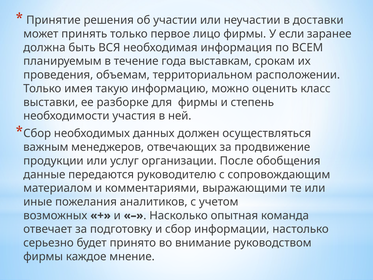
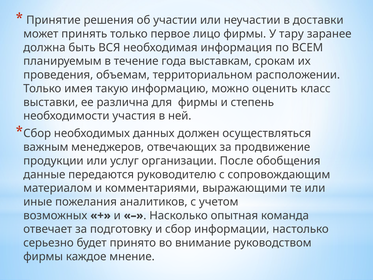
если: если -> тару
разборке: разборке -> различна
